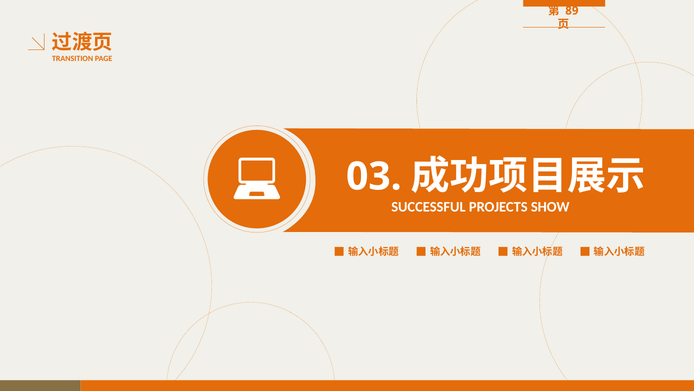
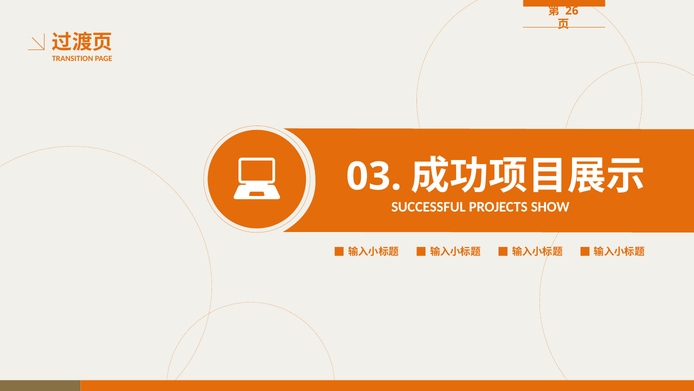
89: 89 -> 26
